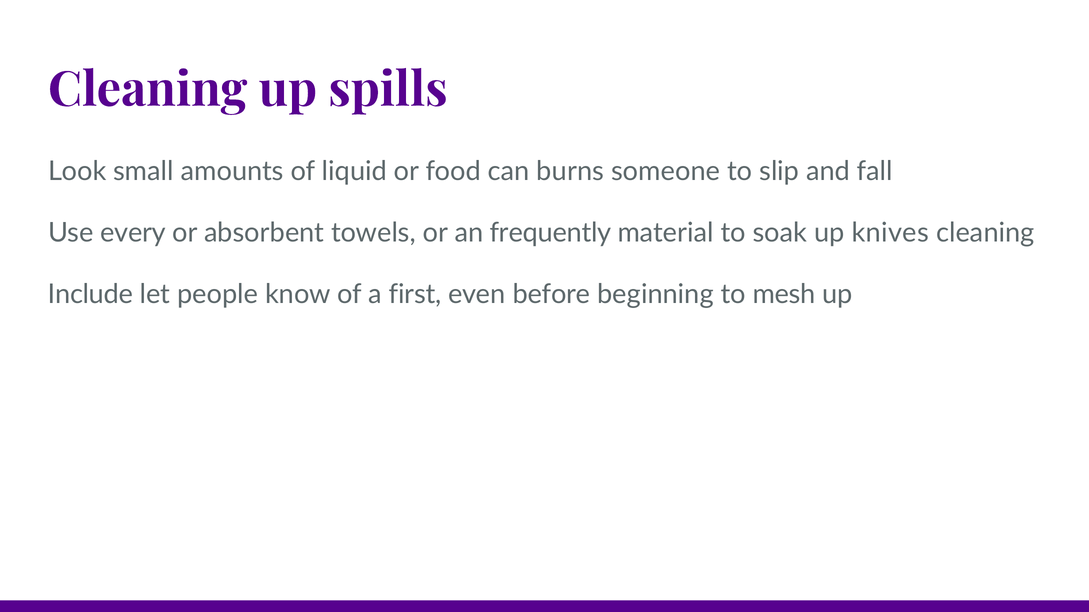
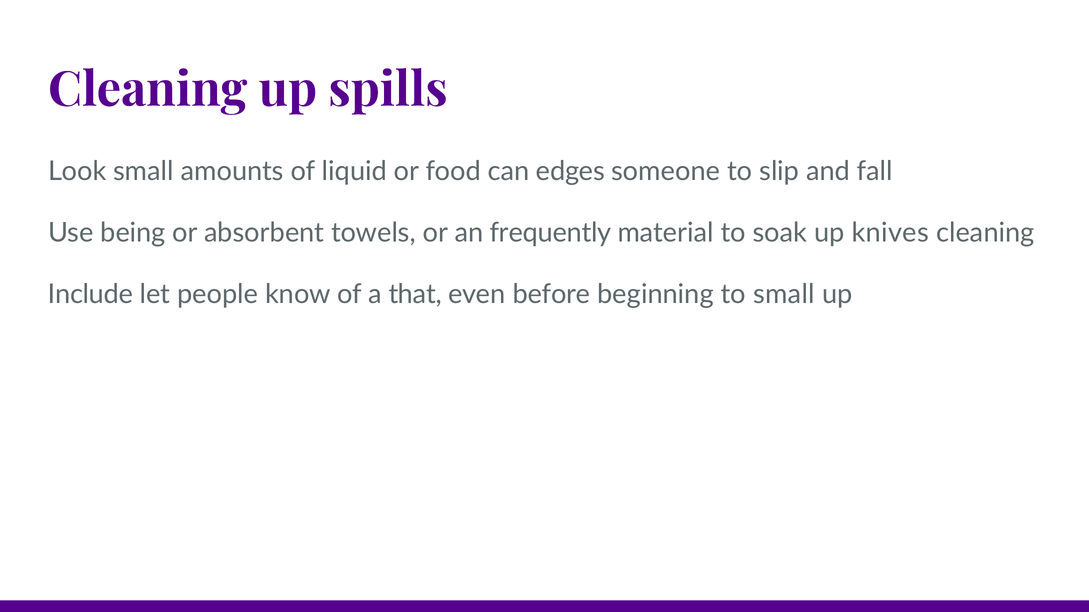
burns: burns -> edges
every: every -> being
first: first -> that
to mesh: mesh -> small
